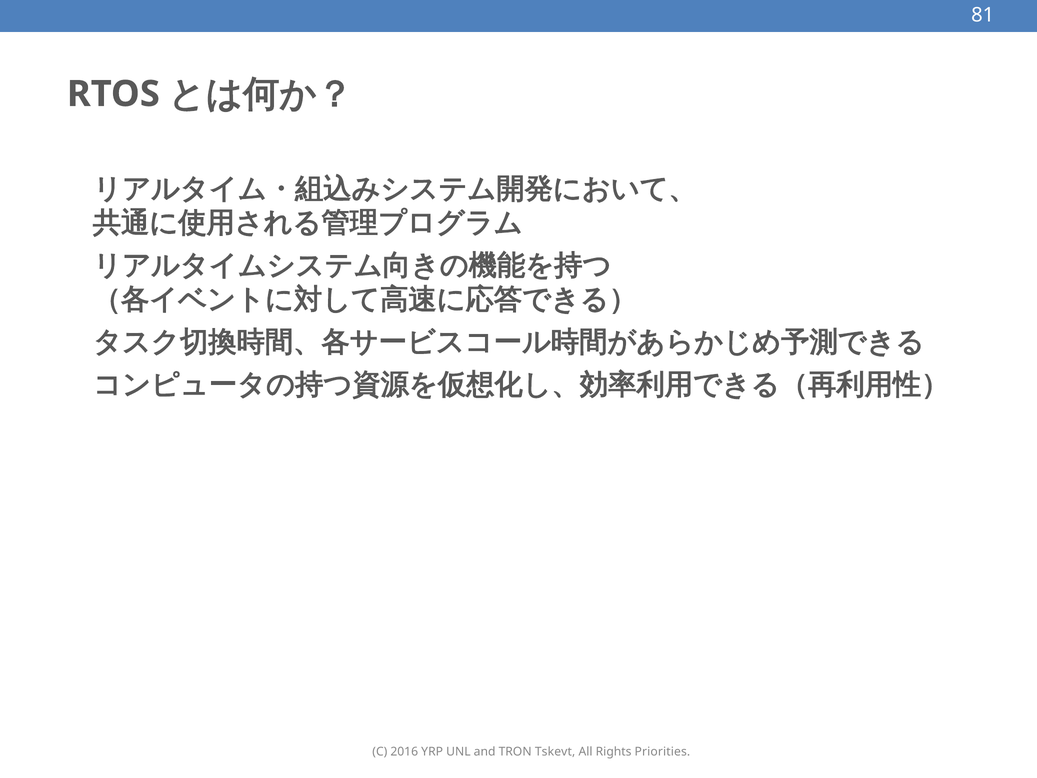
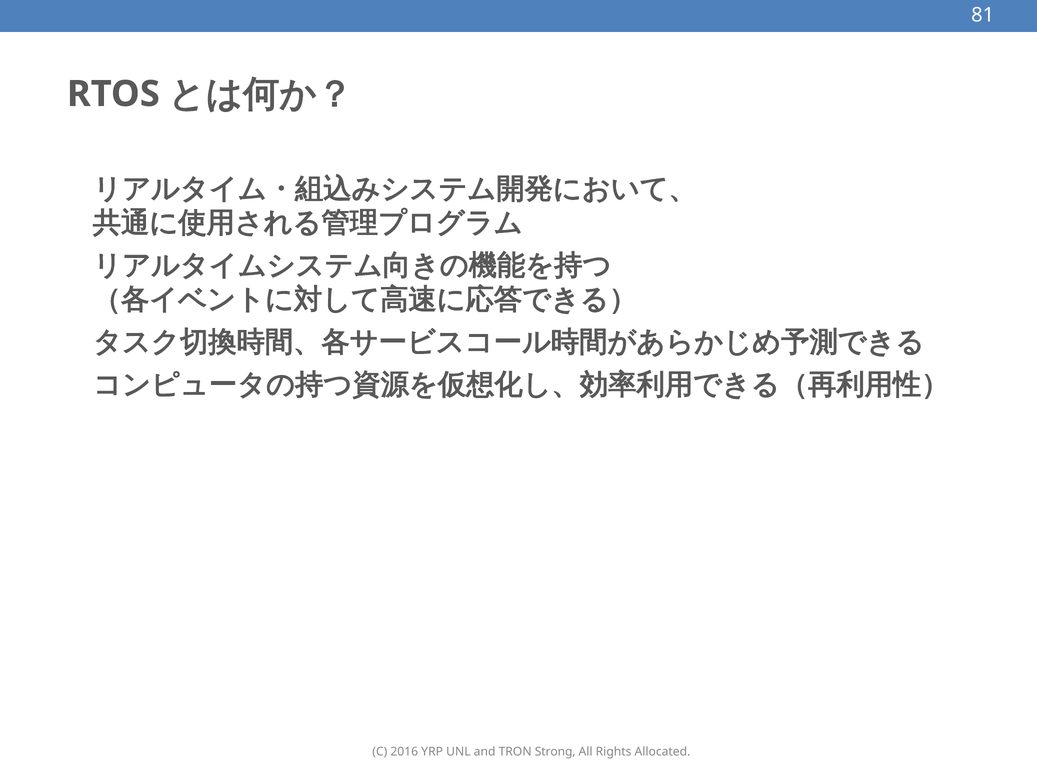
Tskevt: Tskevt -> Strong
Priorities: Priorities -> Allocated
